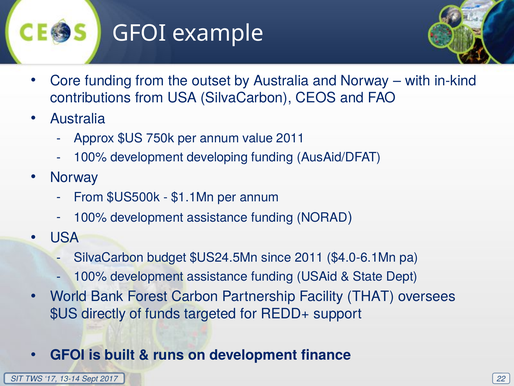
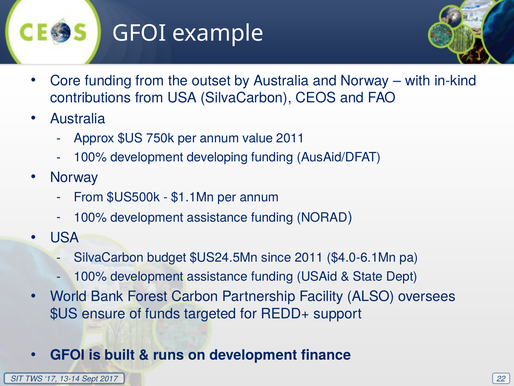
THAT: THAT -> ALSO
directly: directly -> ensure
